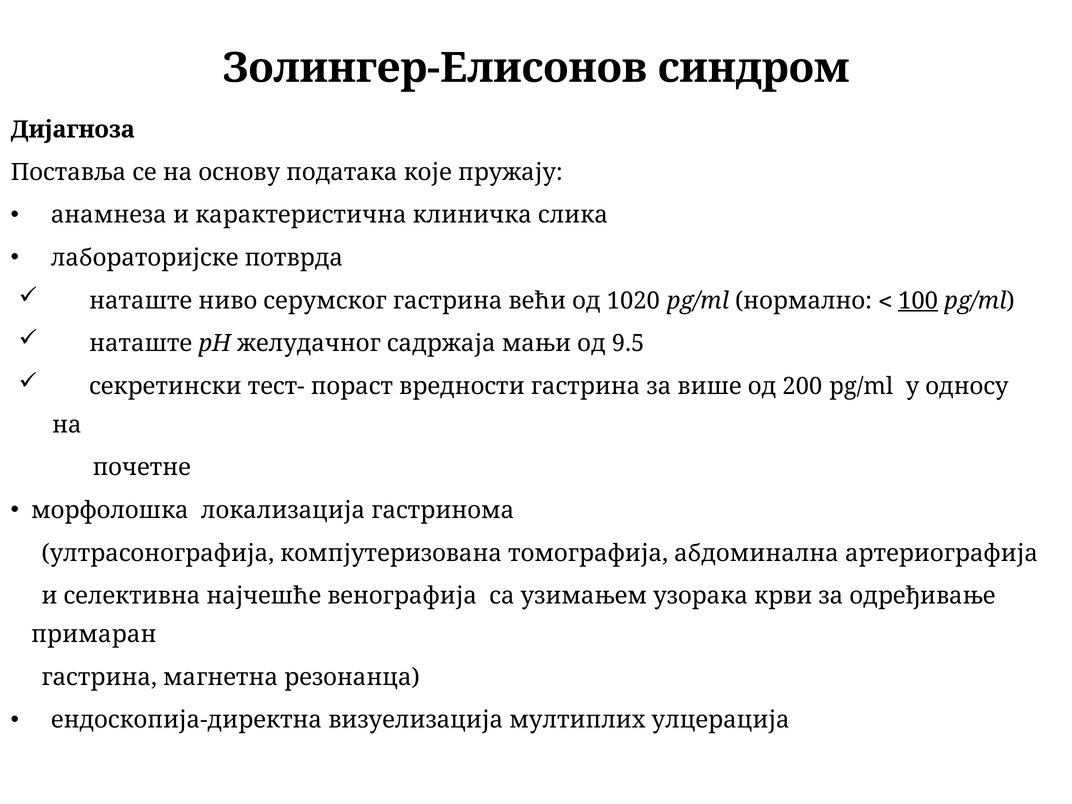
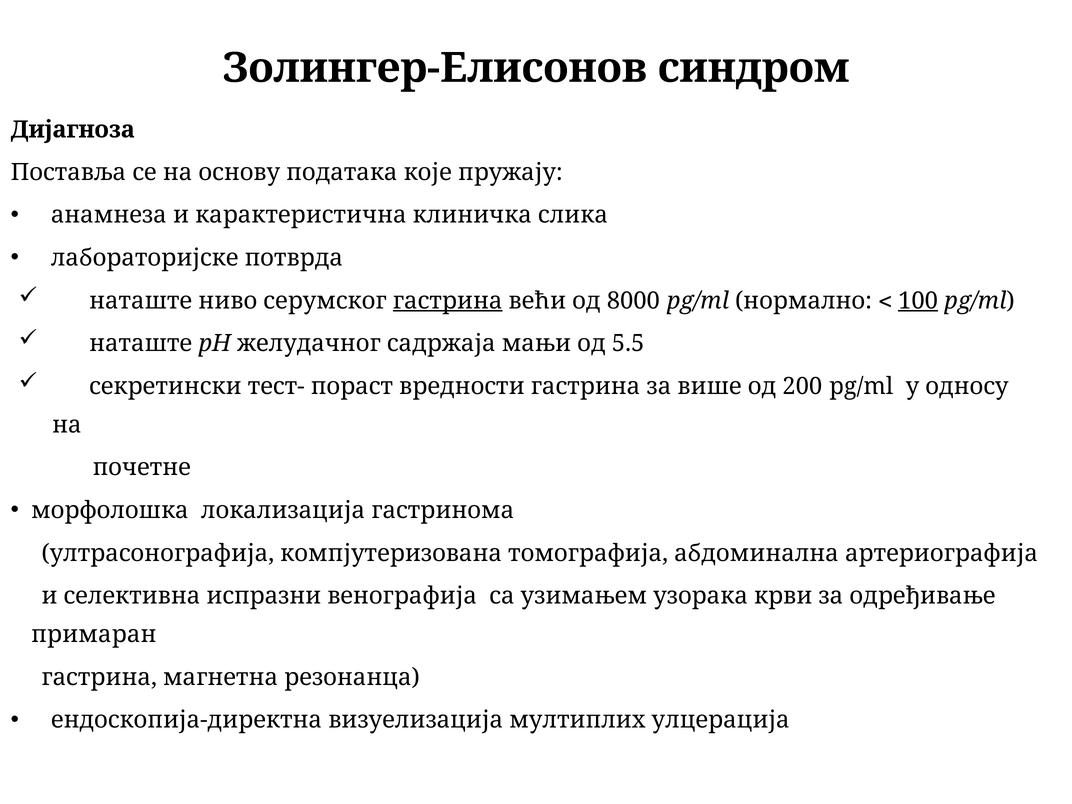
гастрина at (448, 301) underline: none -> present
1020: 1020 -> 8000
9.5: 9.5 -> 5.5
најчешће: најчешће -> испразни
